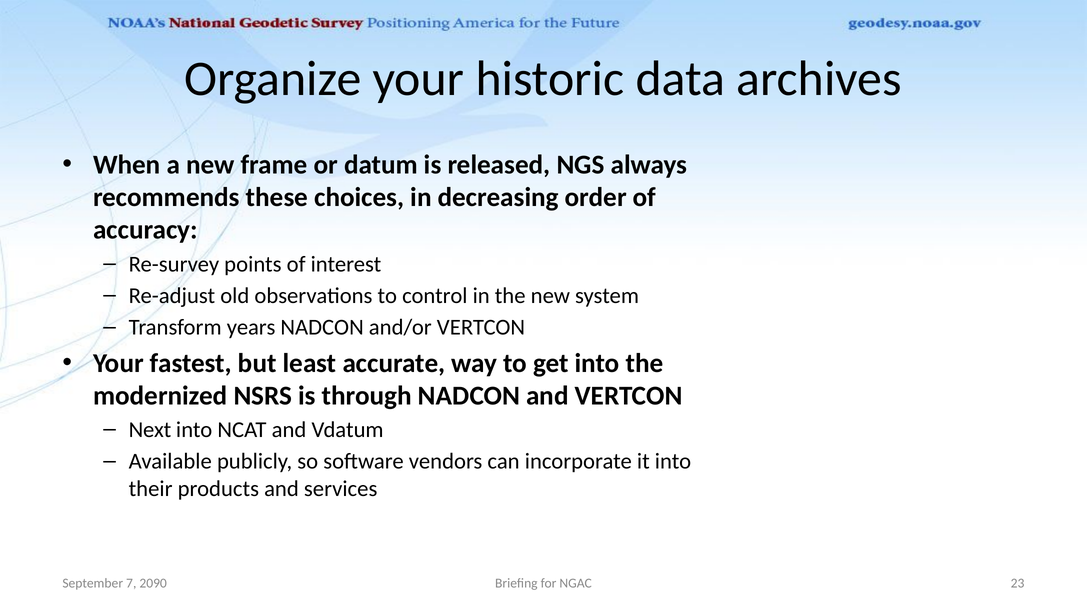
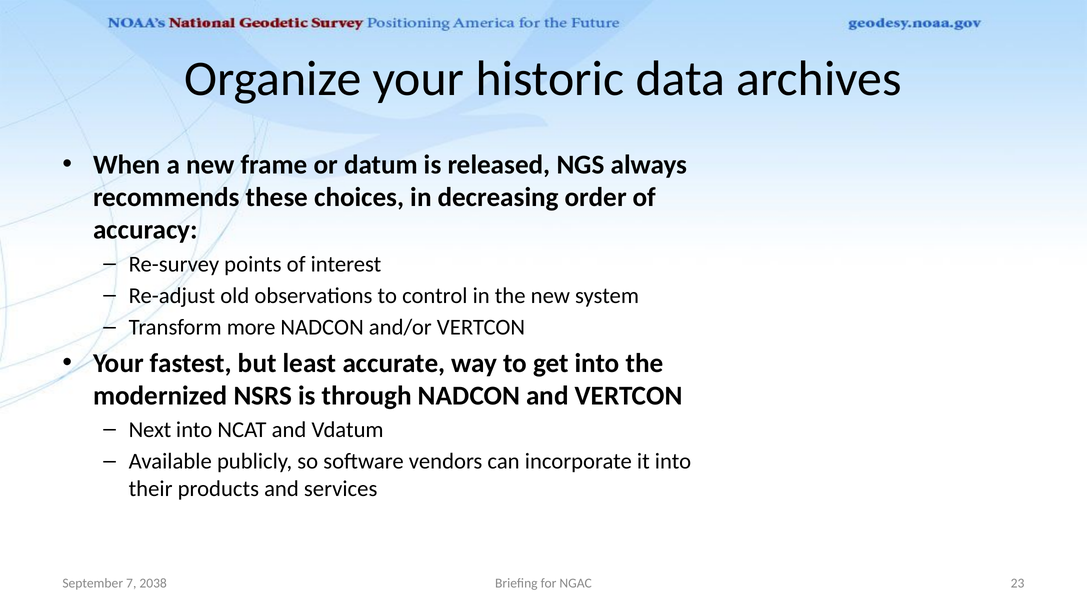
years: years -> more
2090: 2090 -> 2038
